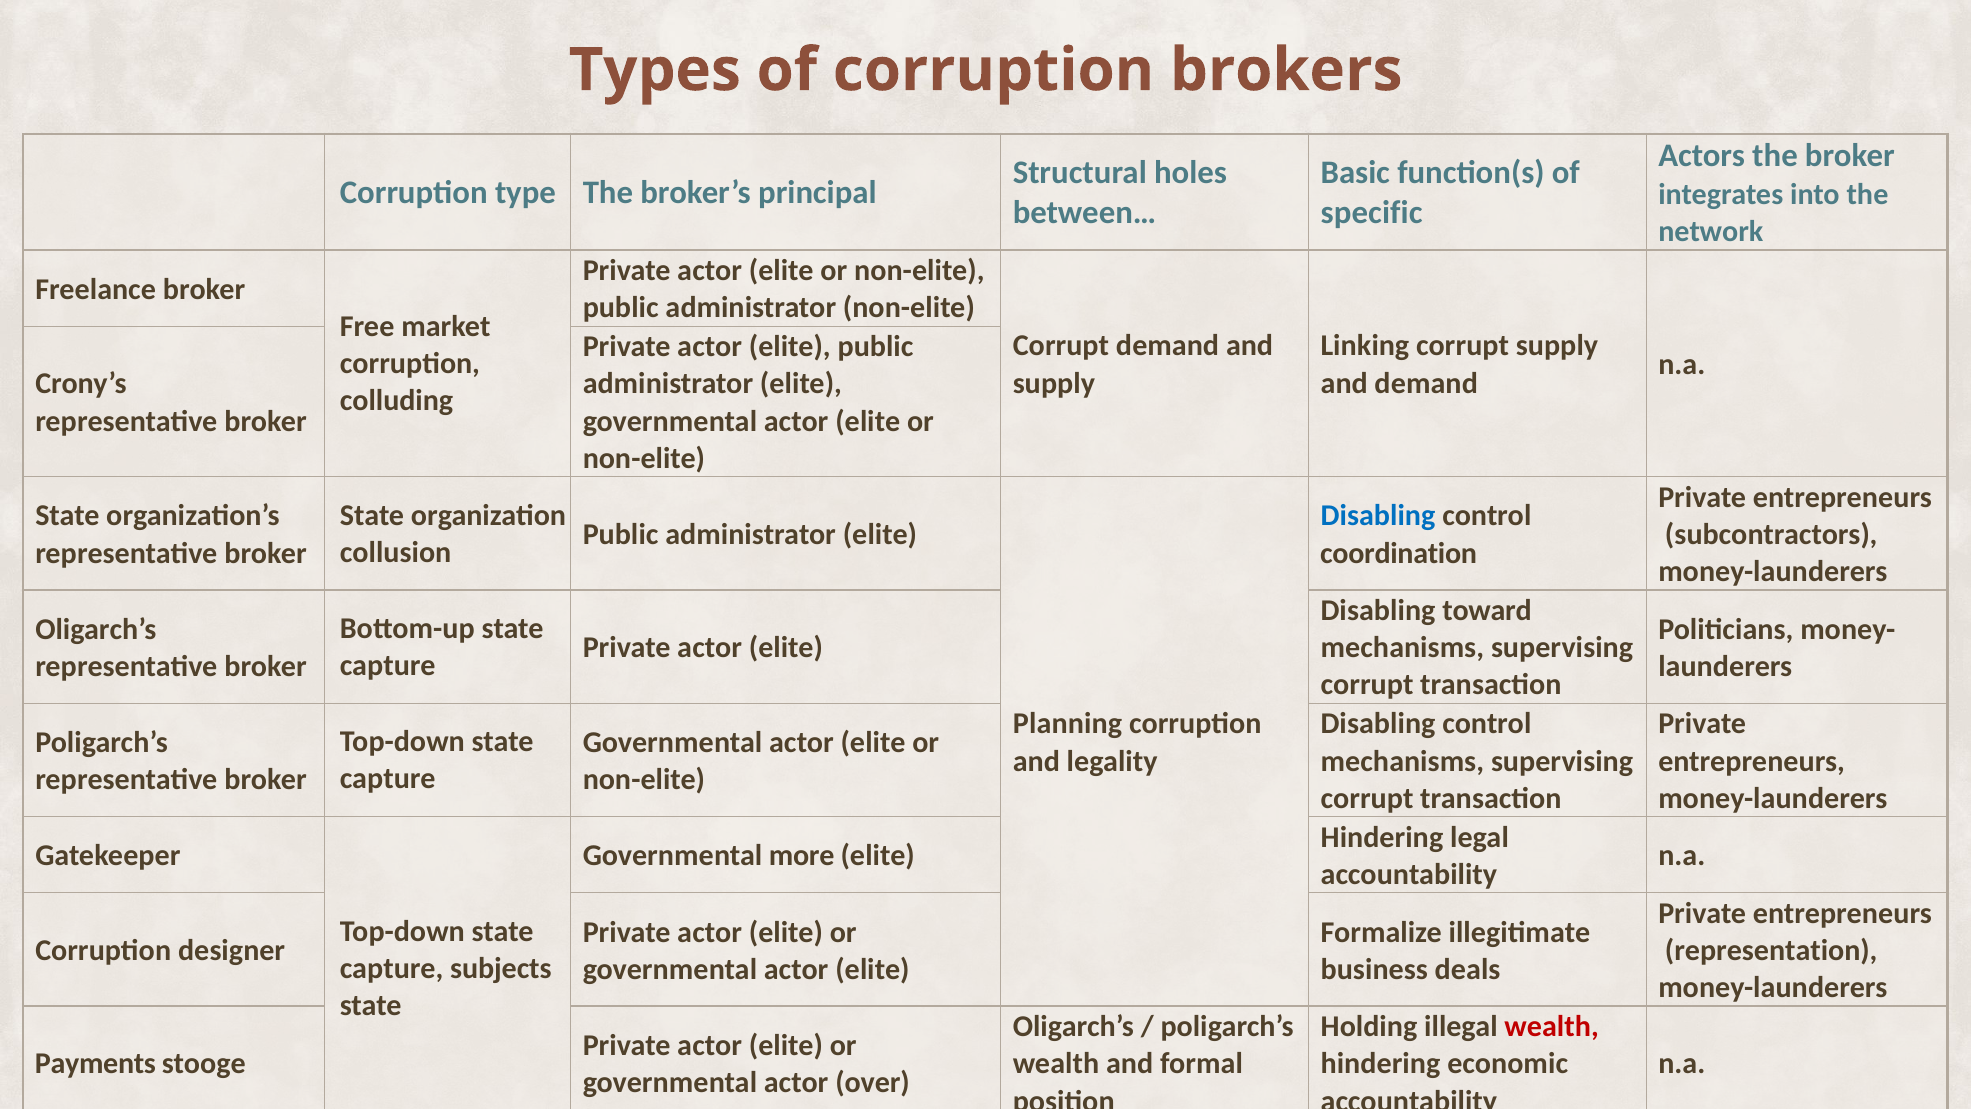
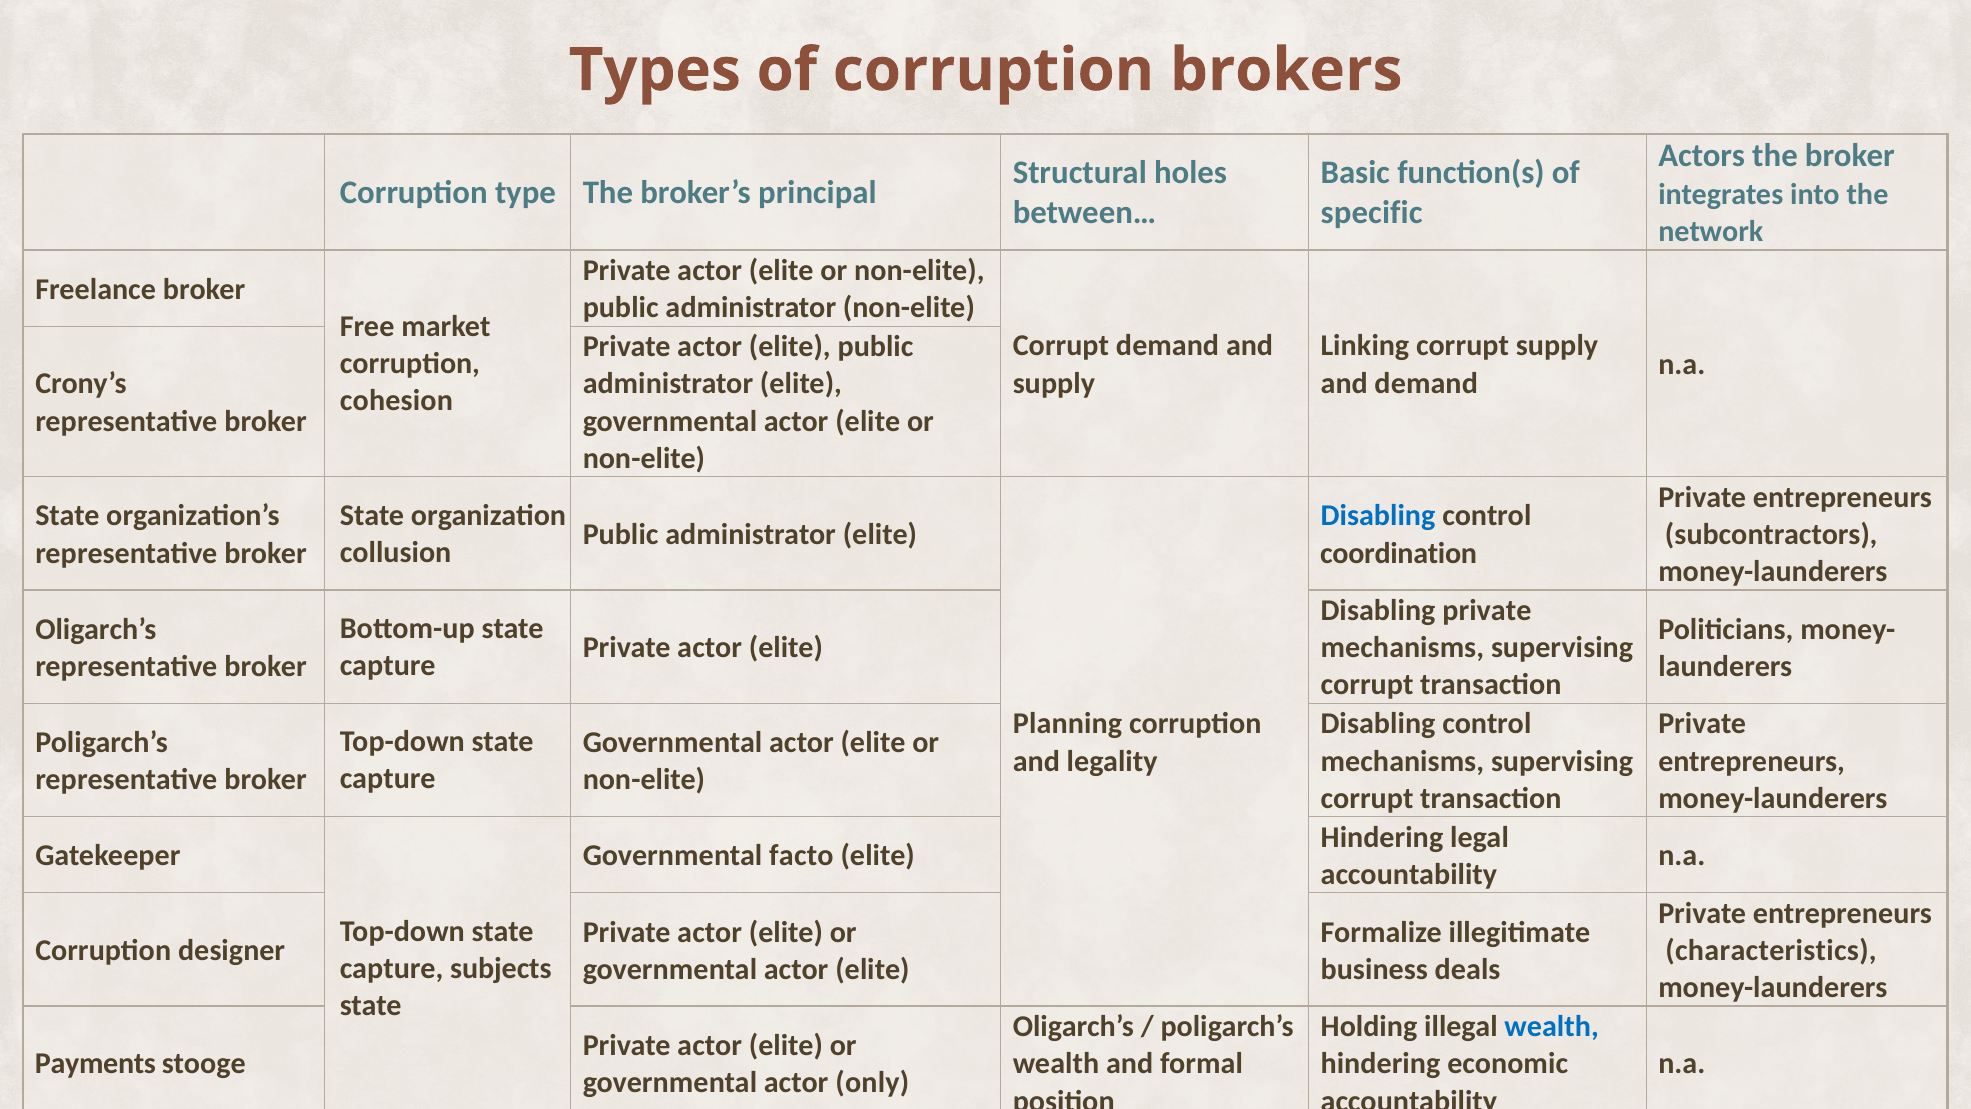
colluding: colluding -> cohesion
Disabling toward: toward -> private
more: more -> facto
representation: representation -> characteristics
wealth at (1552, 1027) colour: red -> blue
over: over -> only
